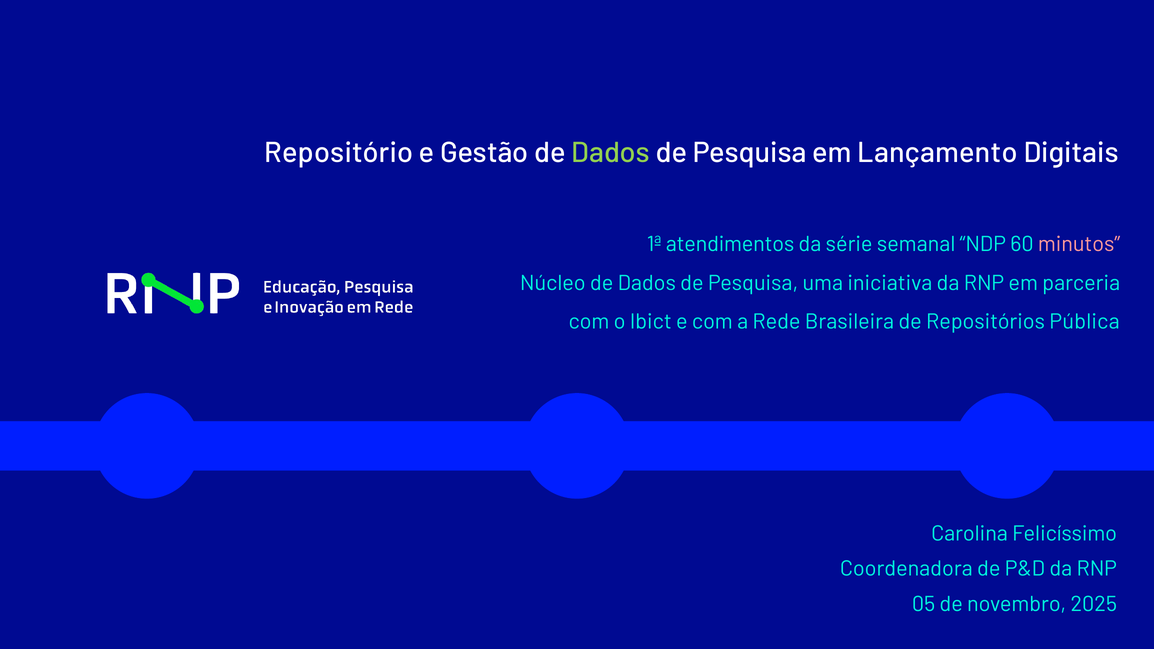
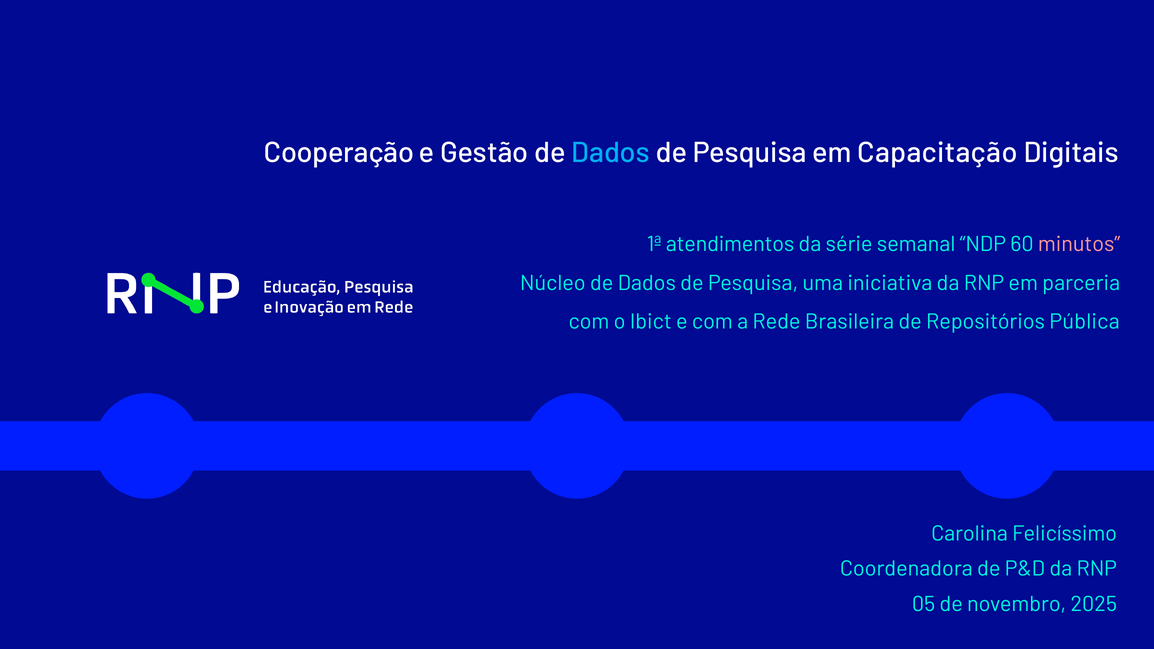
Repositório: Repositório -> Cooperação
Dados at (611, 153) colour: light green -> light blue
Lançamento: Lançamento -> Capacitação
